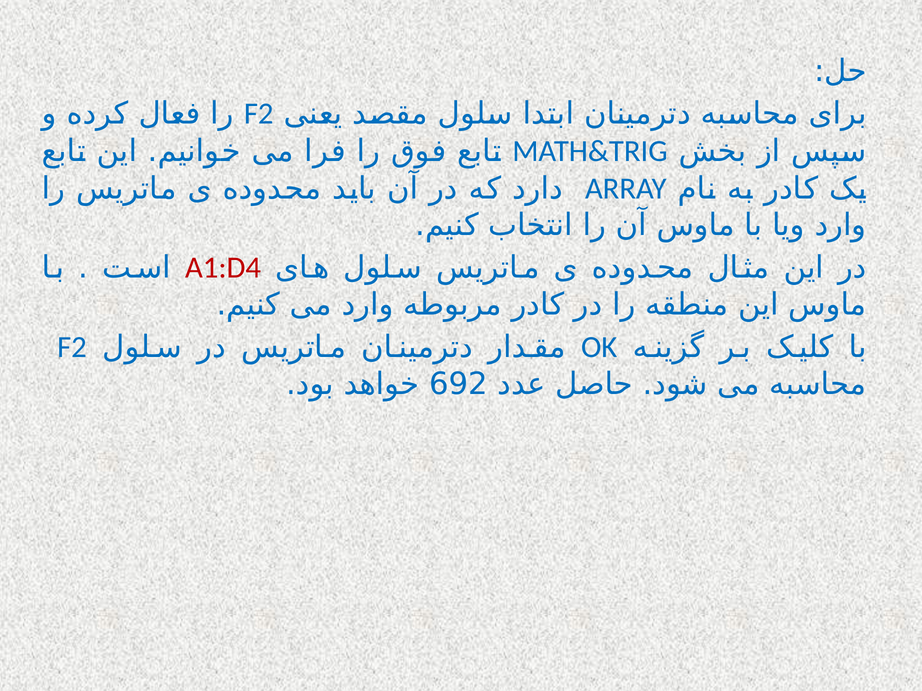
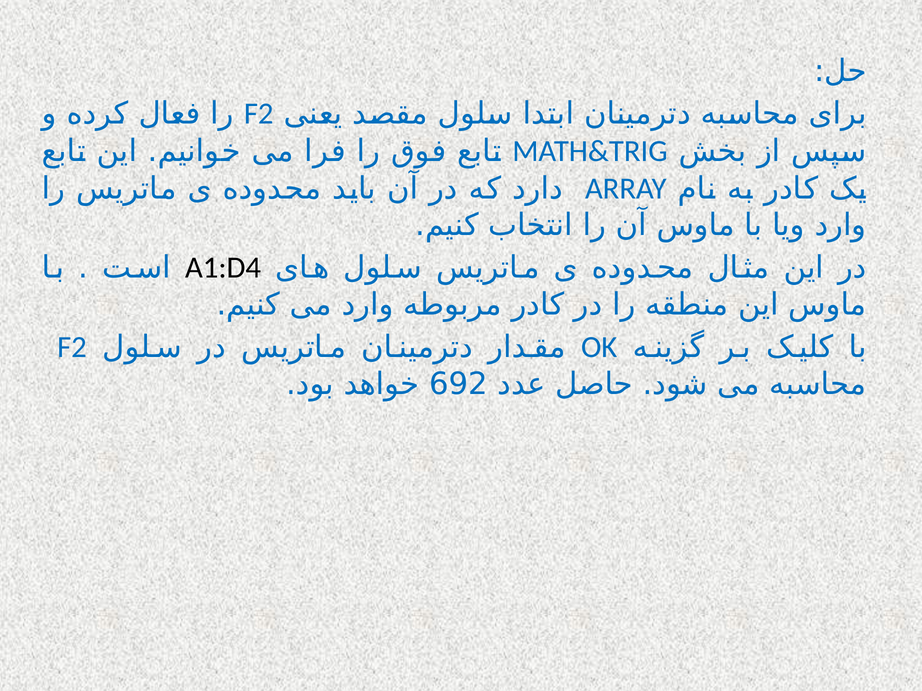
A1:D4 colour: red -> black
